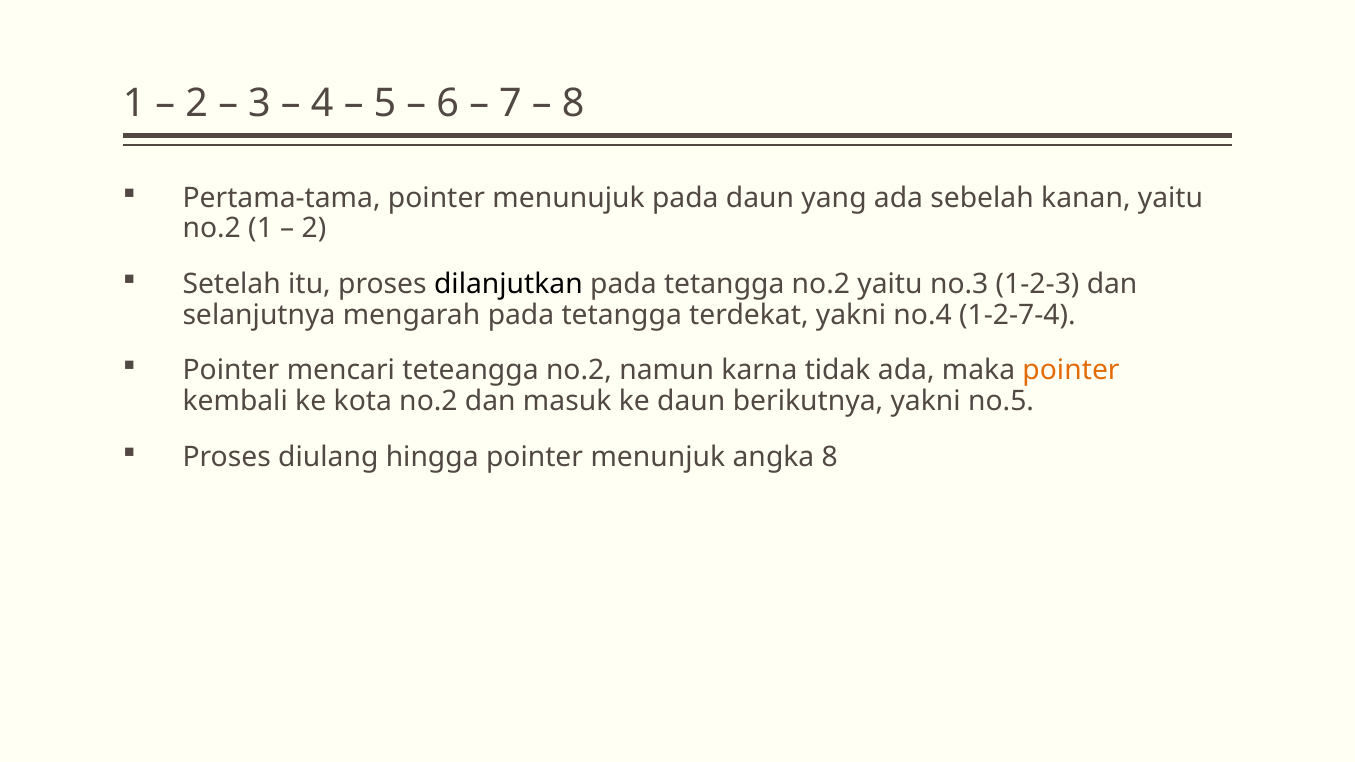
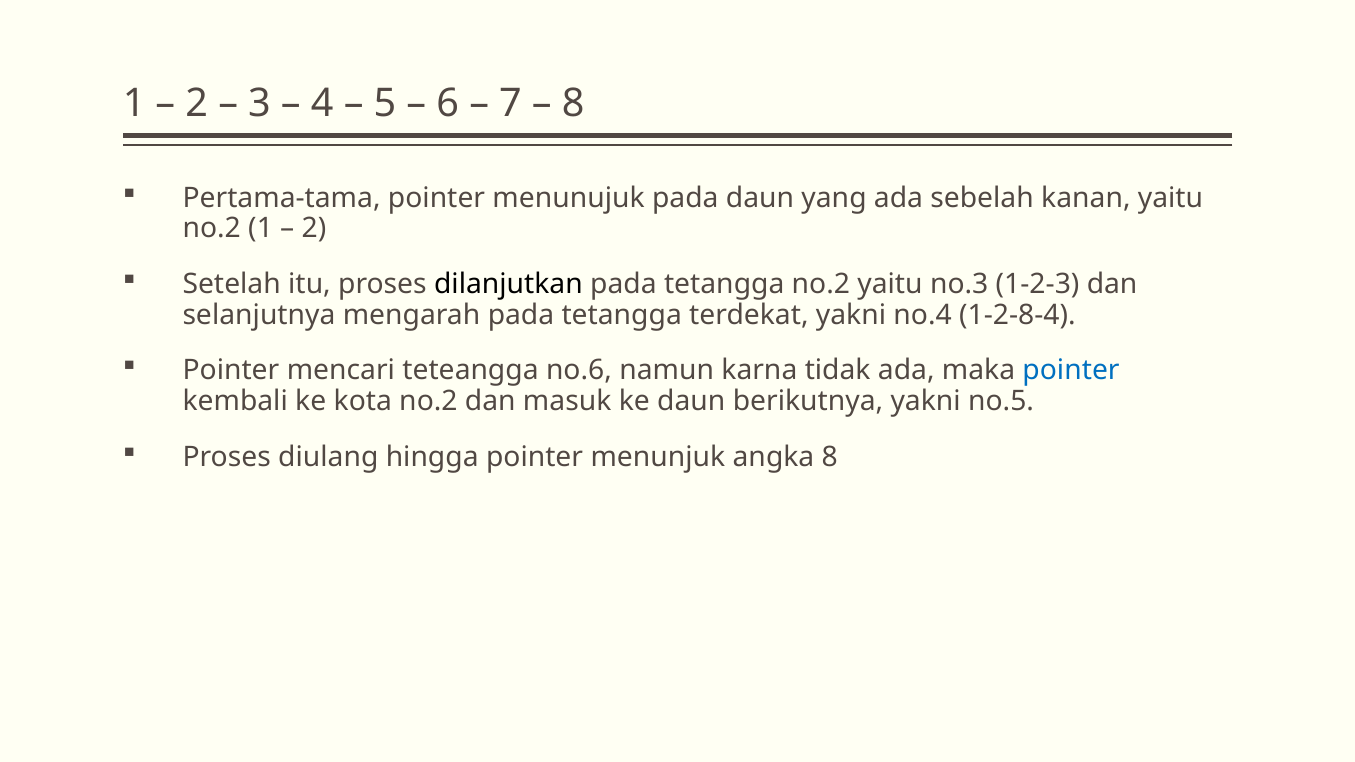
1-2-7-4: 1-2-7-4 -> 1-2-8-4
teteangga no.2: no.2 -> no.6
pointer at (1071, 371) colour: orange -> blue
